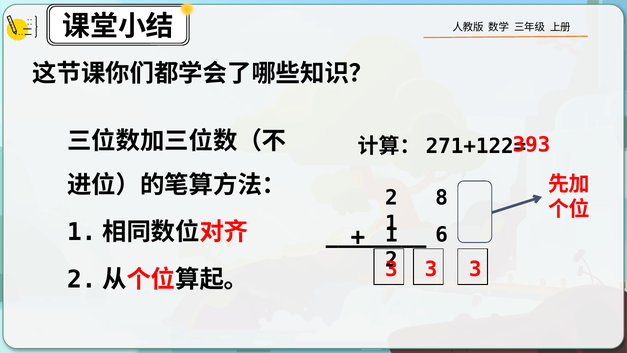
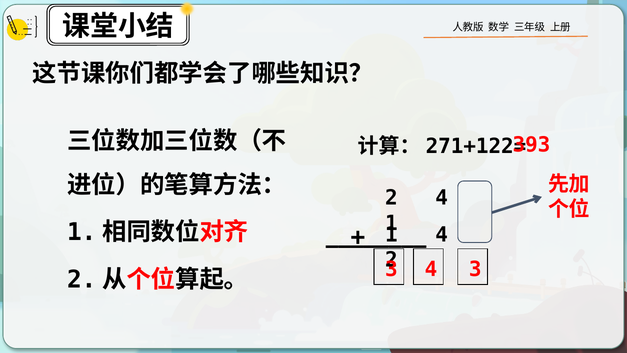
2 8: 8 -> 4
6 at (442, 234): 6 -> 4
3 at (431, 269): 3 -> 4
